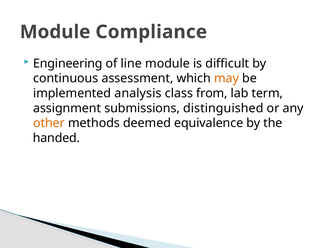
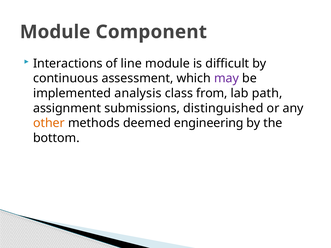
Compliance: Compliance -> Component
Engineering: Engineering -> Interactions
may colour: orange -> purple
term: term -> path
equivalence: equivalence -> engineering
handed: handed -> bottom
